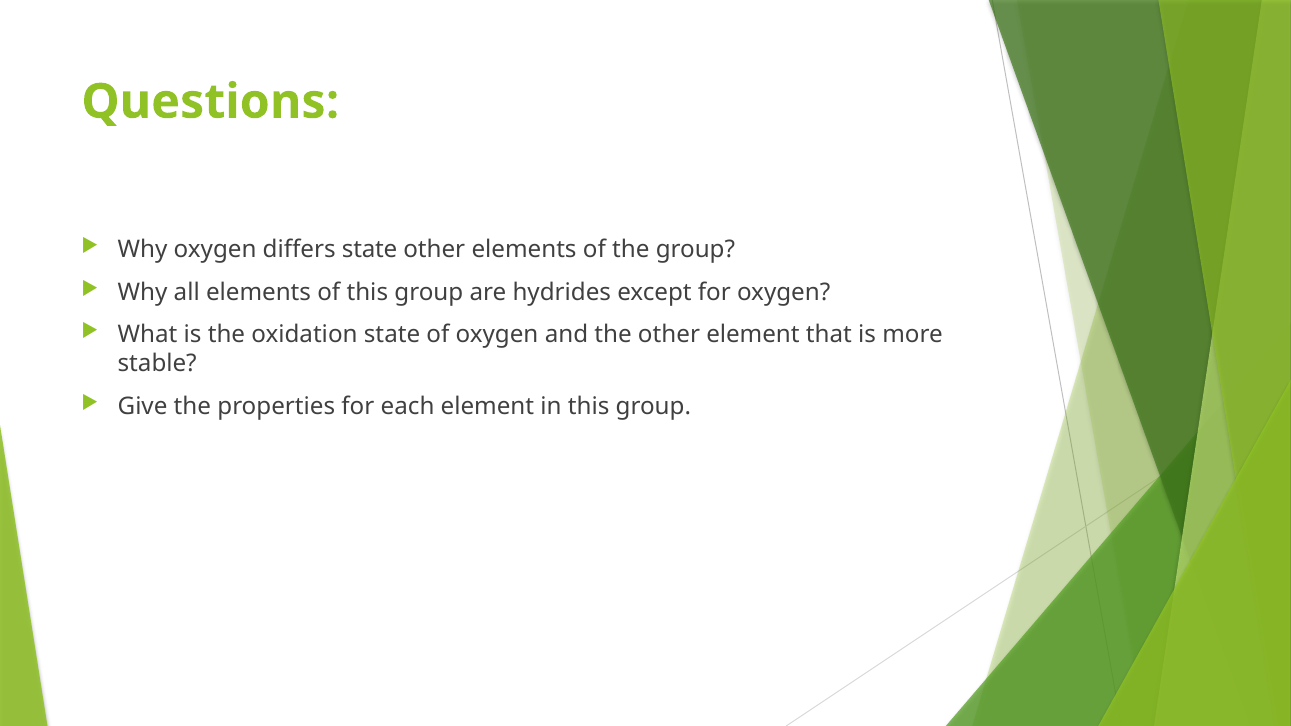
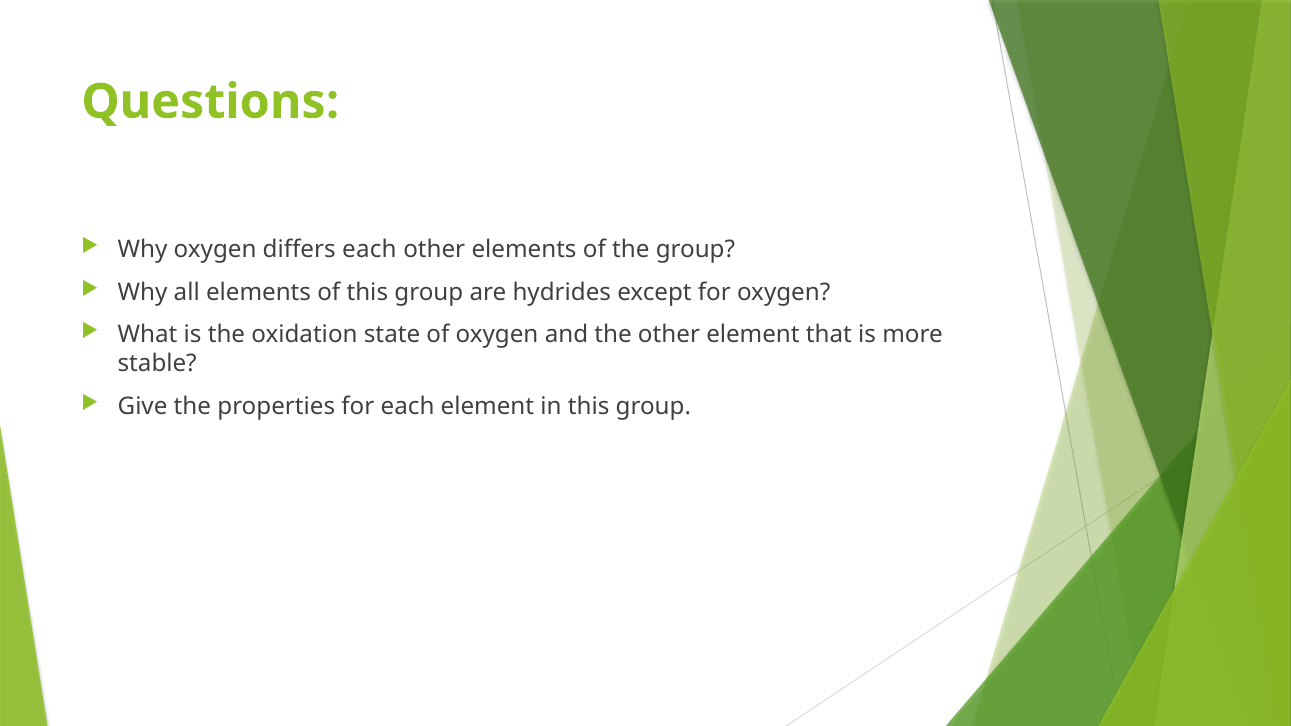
differs state: state -> each
